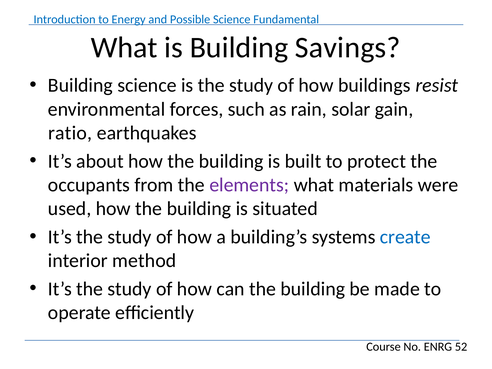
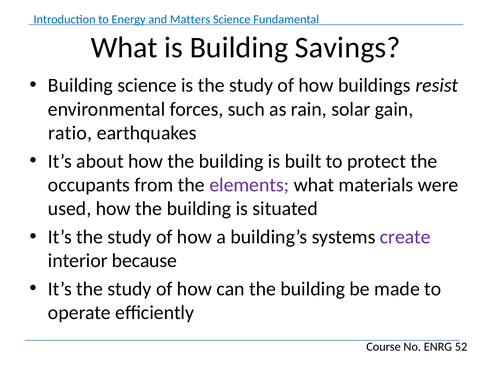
Possible: Possible -> Matters
create colour: blue -> purple
method: method -> because
